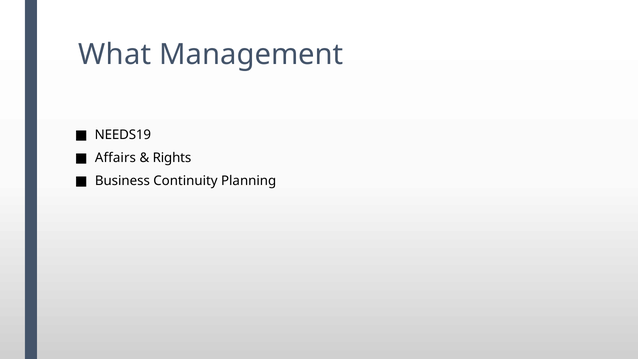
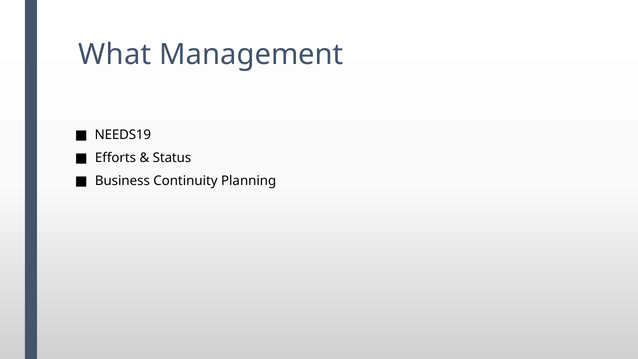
Affairs: Affairs -> Efforts
Rights: Rights -> Status
